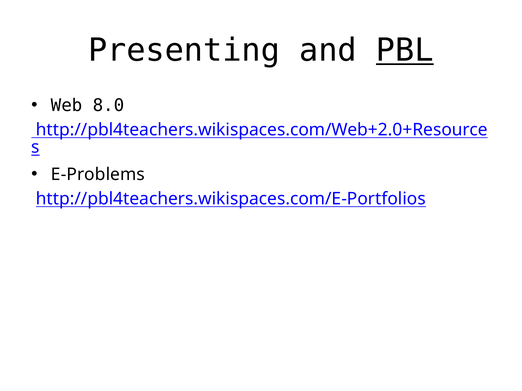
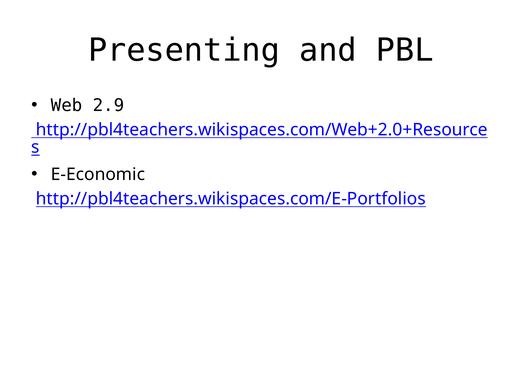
PBL underline: present -> none
8.0: 8.0 -> 2.9
E-Problems: E-Problems -> E-Economic
